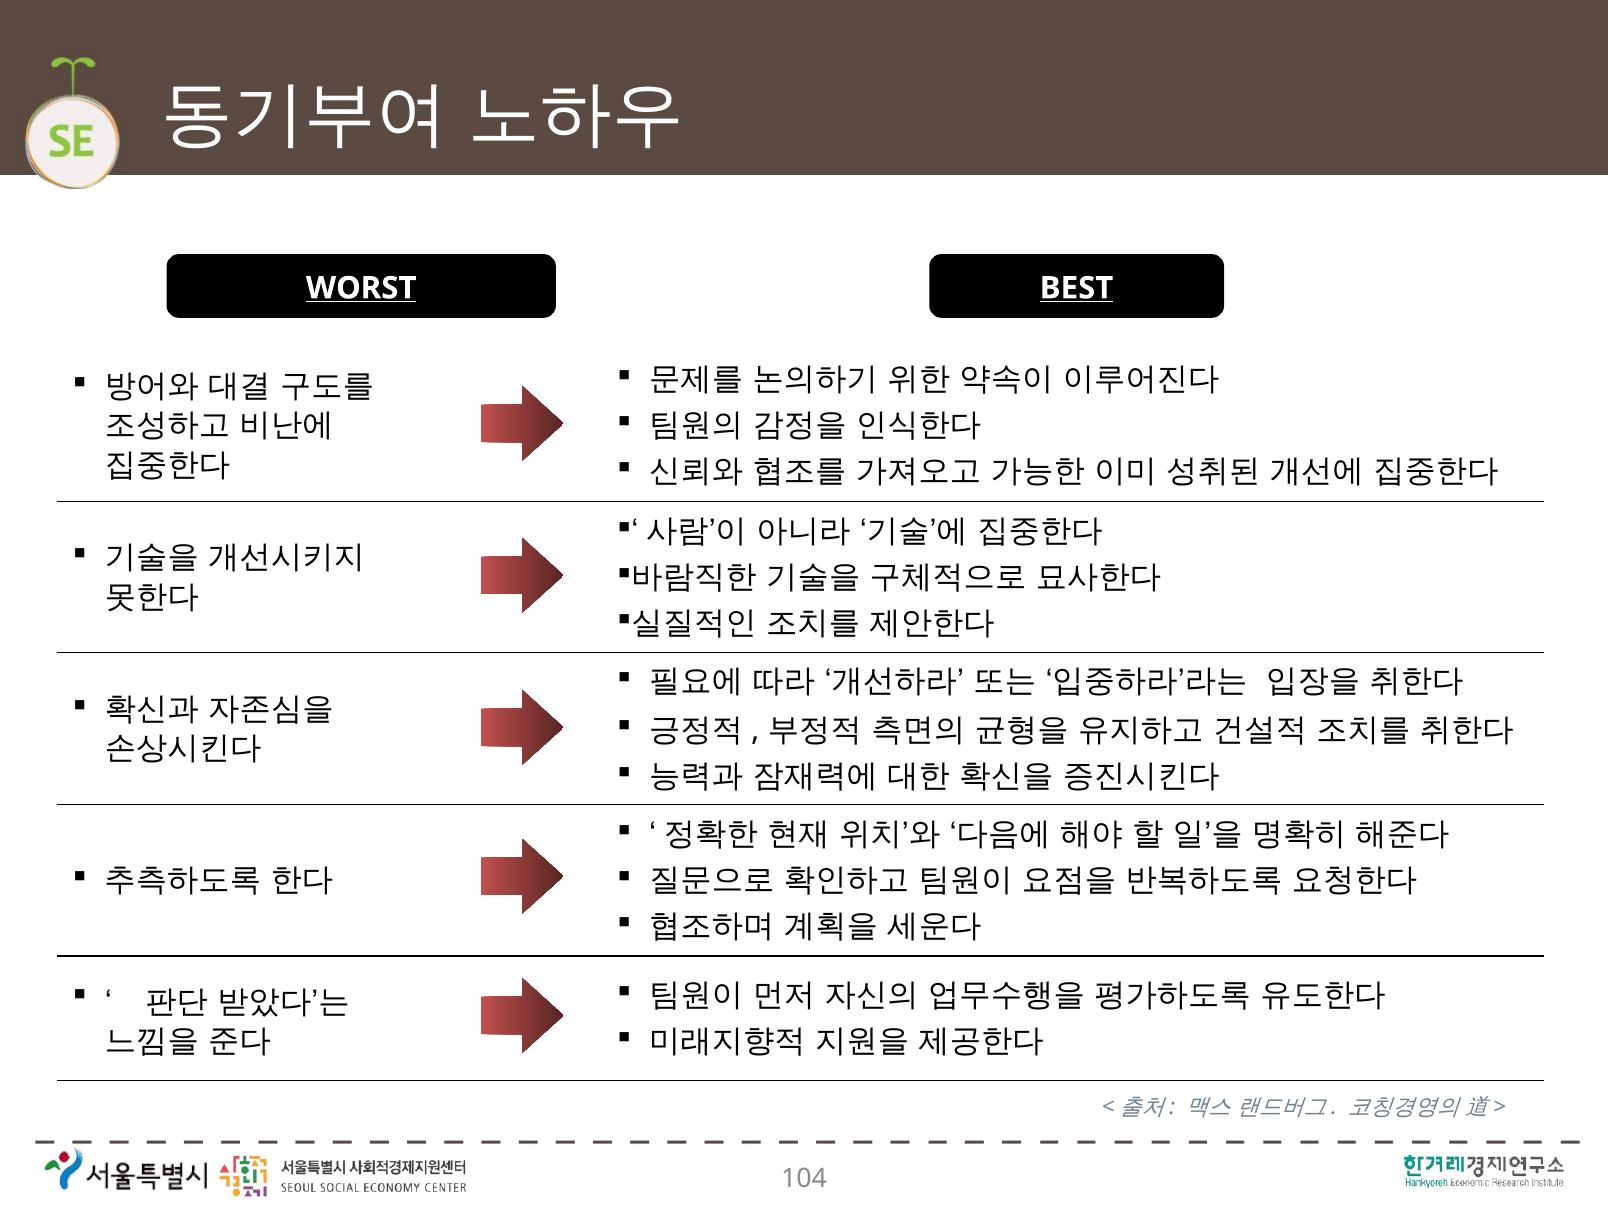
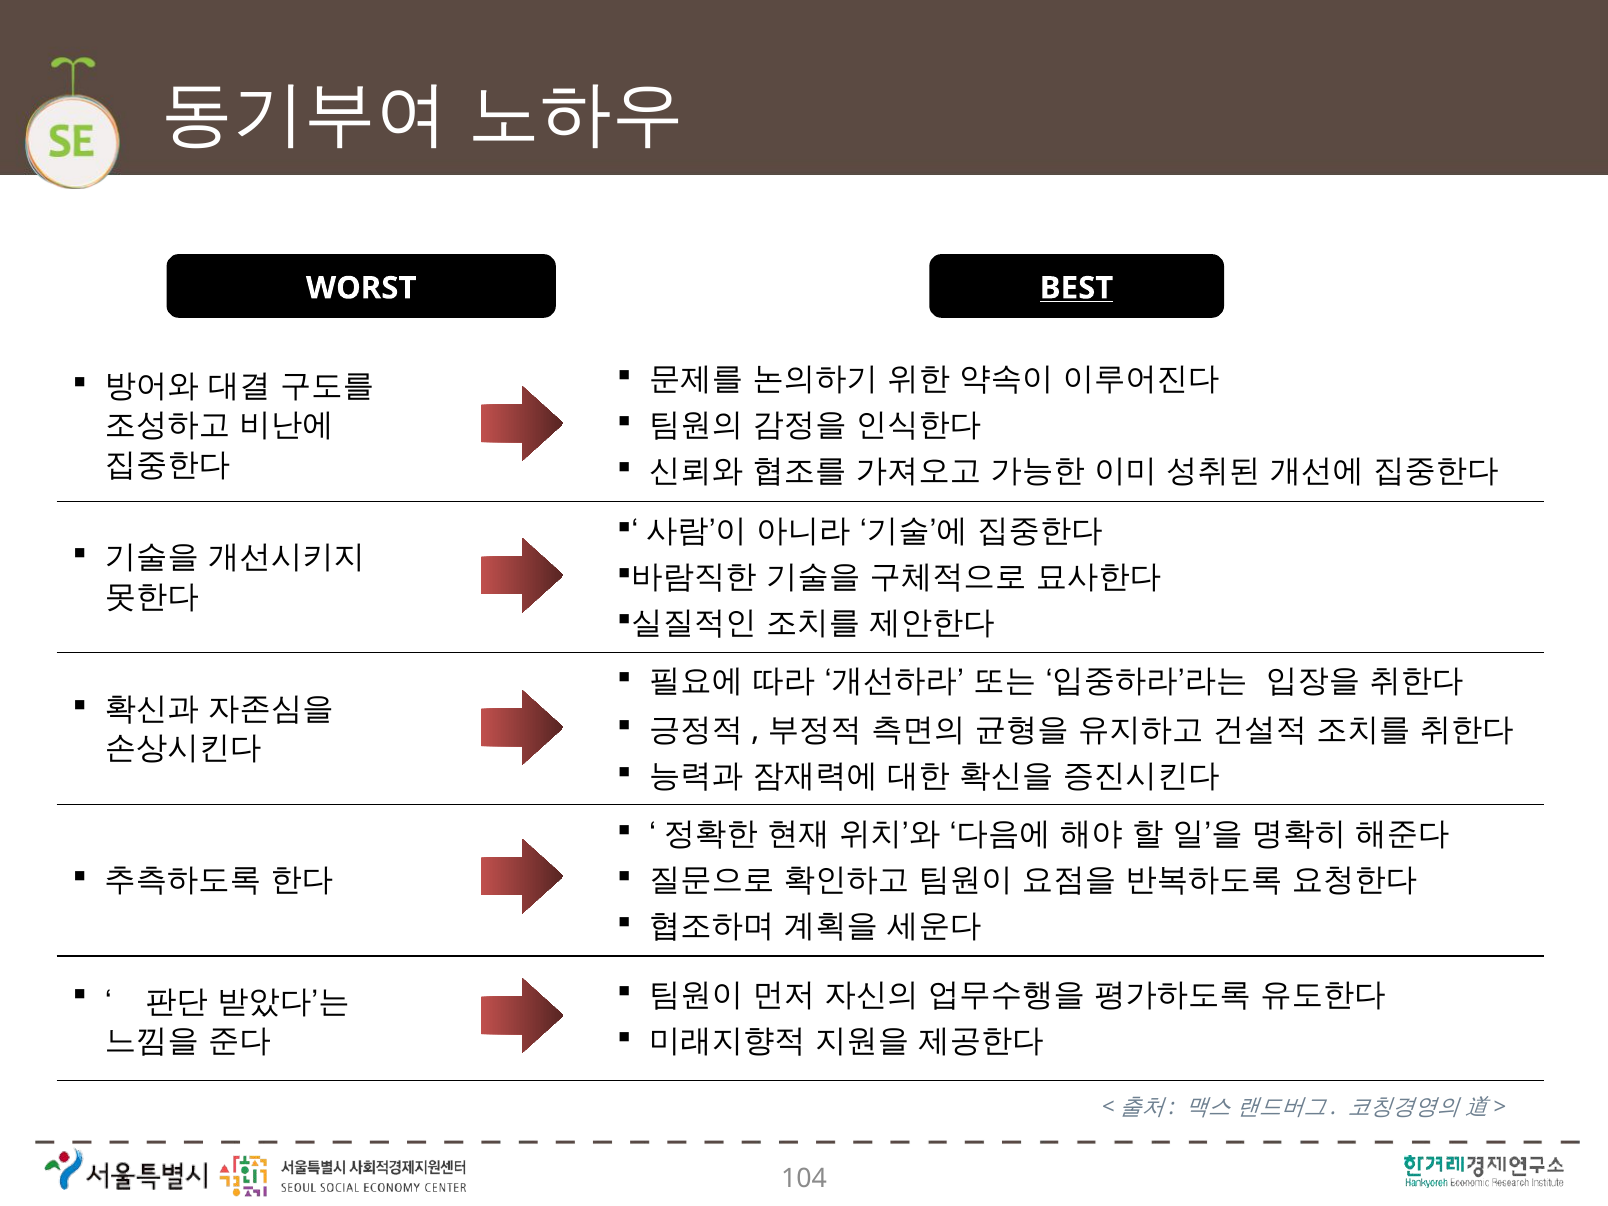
WORST underline: present -> none
